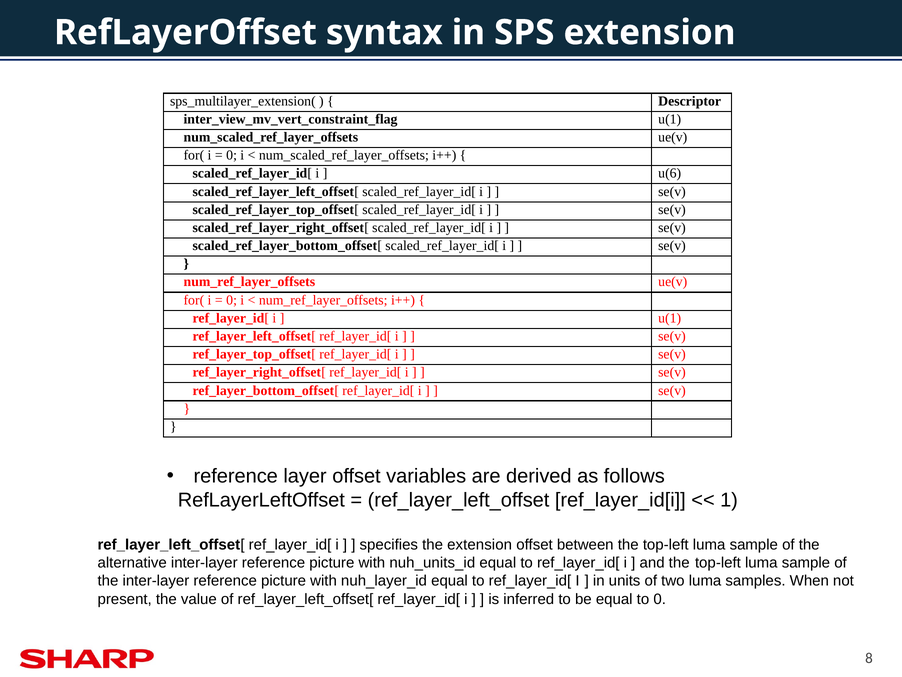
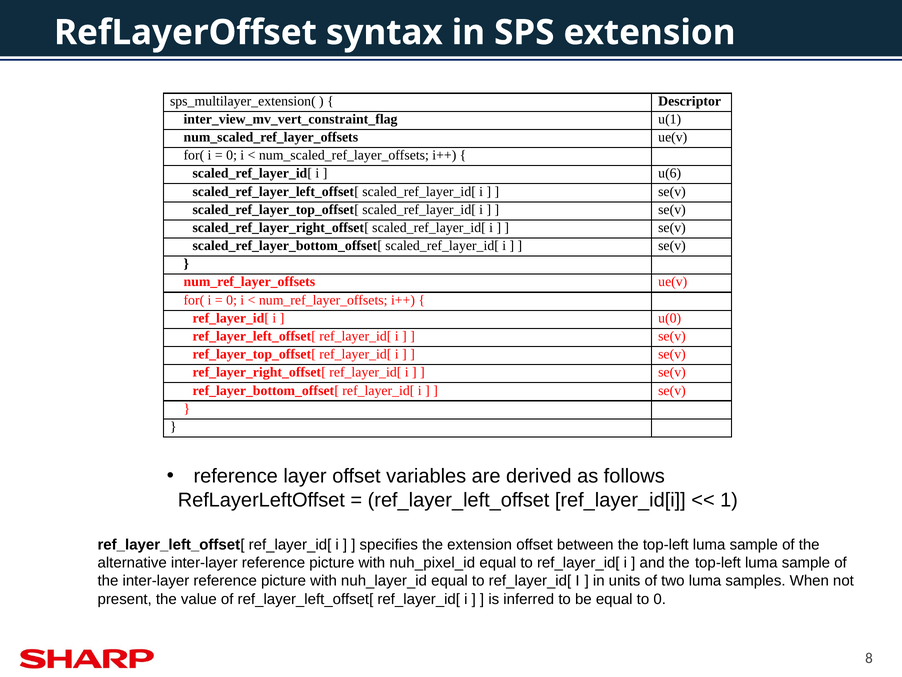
u(1 at (670, 318): u(1 -> u(0
nuh_units_id: nuh_units_id -> nuh_pixel_id
